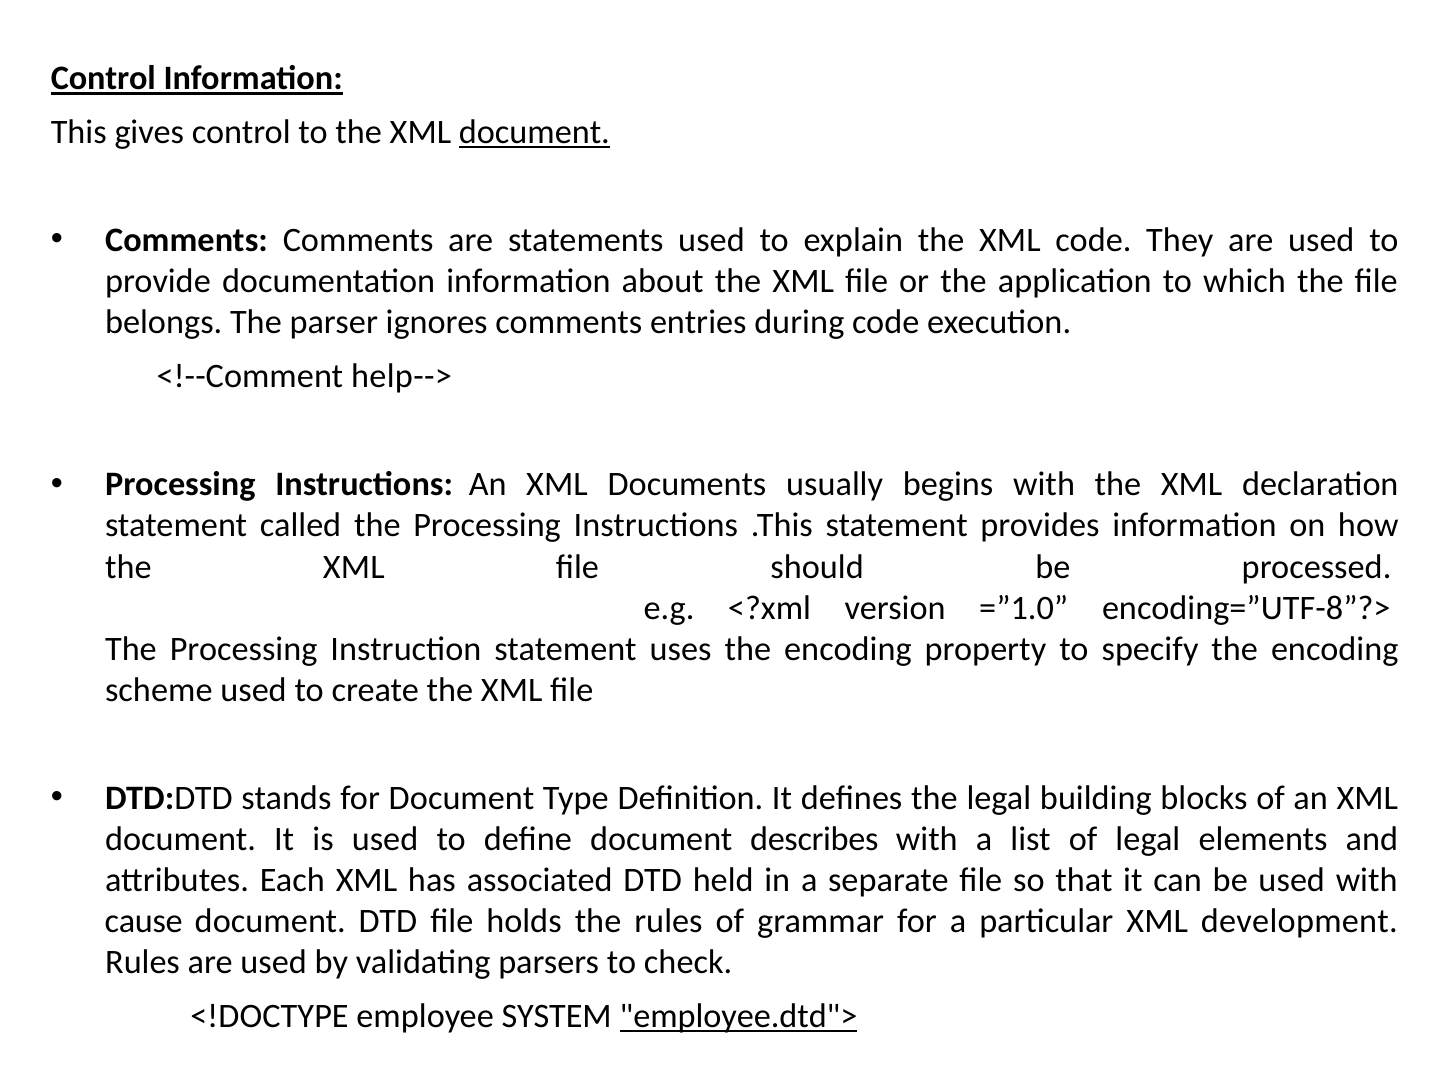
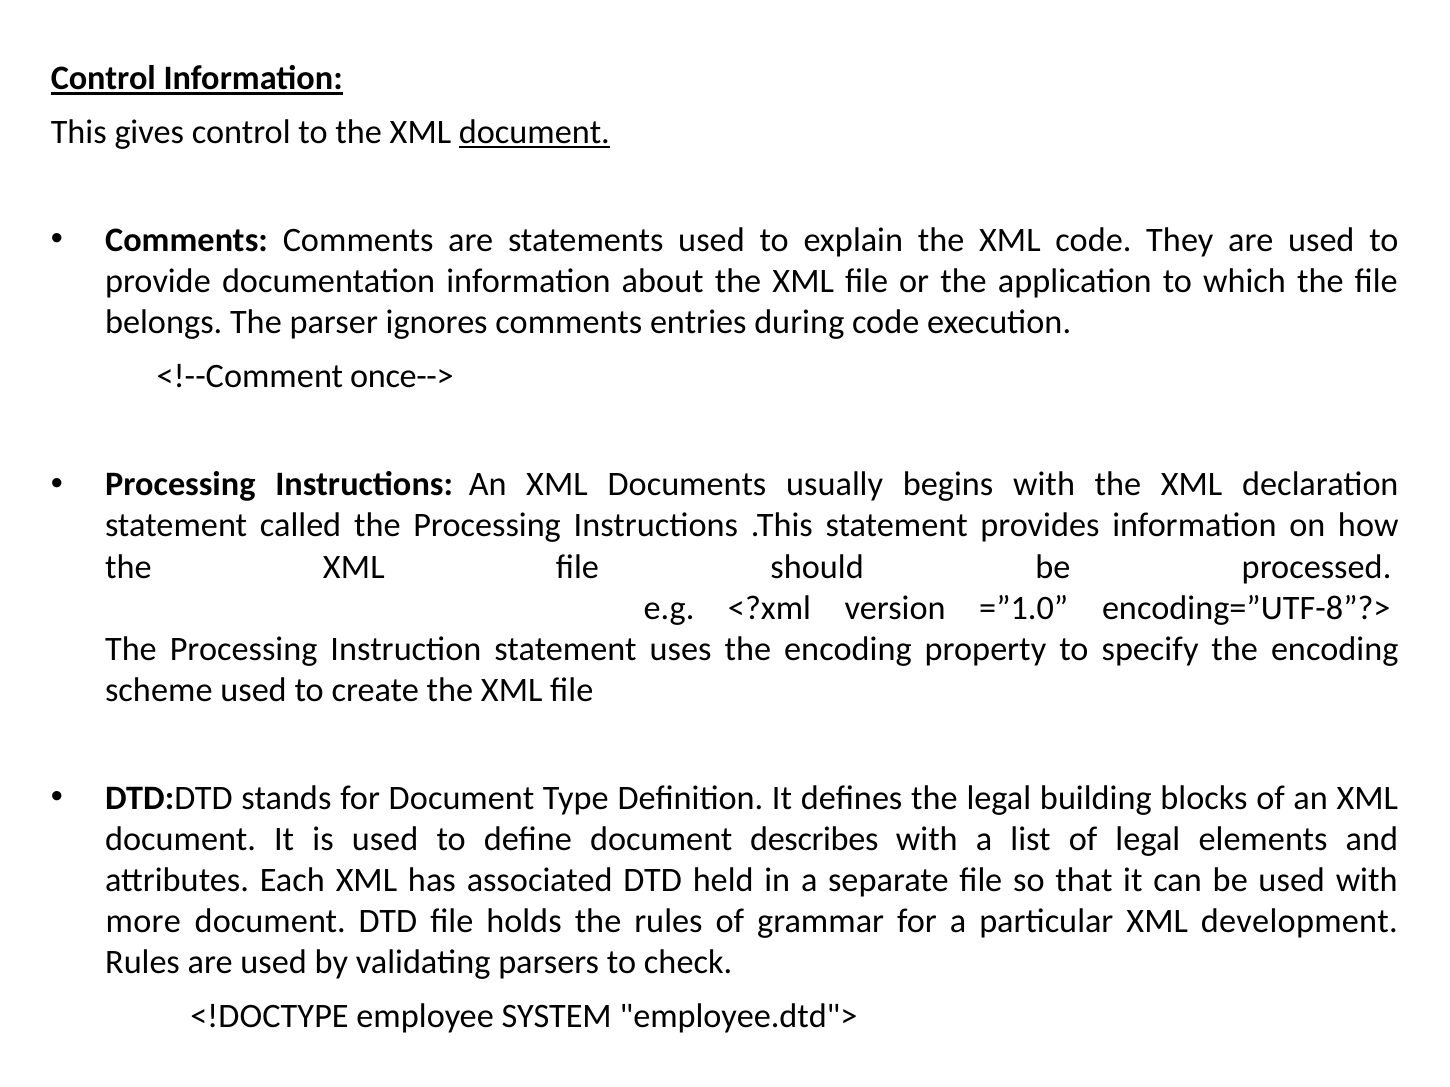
help-->: help--> -> once-->
cause: cause -> more
employee.dtd"> underline: present -> none
